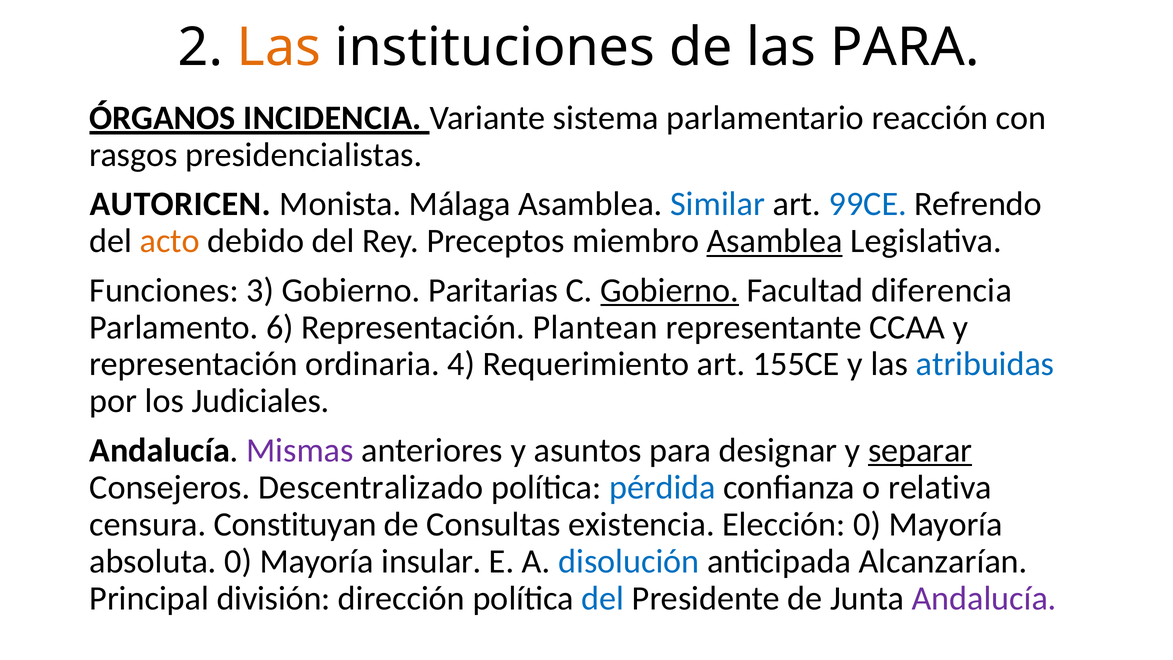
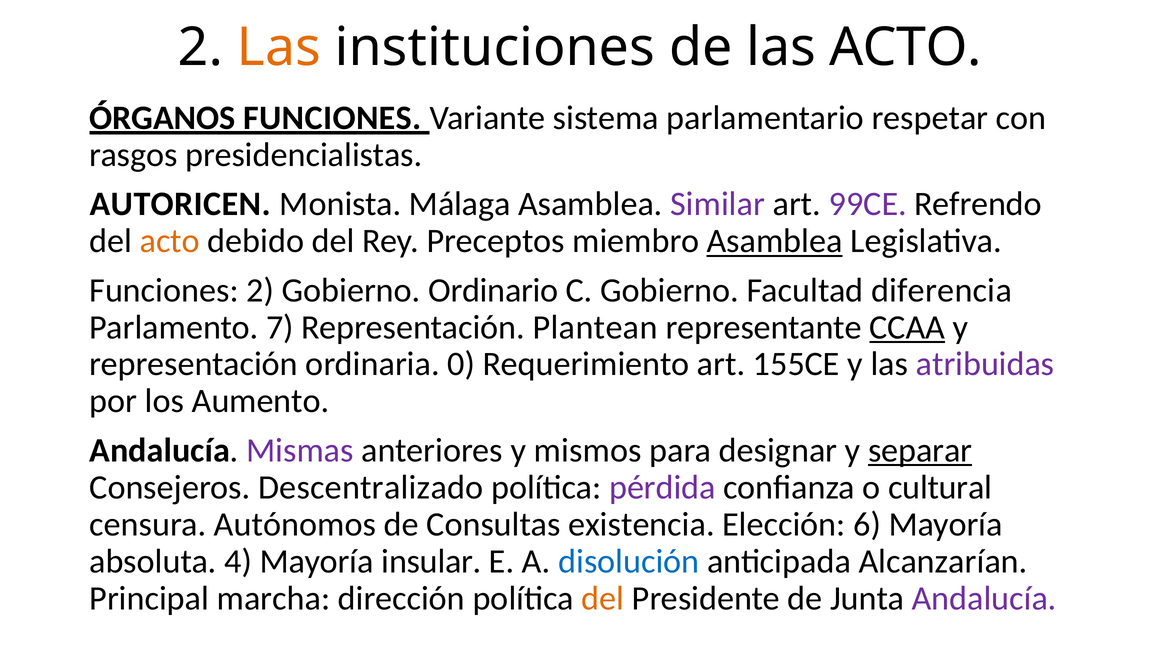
las PARA: PARA -> ACTO
ÓRGANOS INCIDENCIA: INCIDENCIA -> FUNCIONES
reacción: reacción -> respetar
Similar colour: blue -> purple
99CE colour: blue -> purple
Funciones 3: 3 -> 2
Paritarias: Paritarias -> Ordinario
Gobierno at (670, 290) underline: present -> none
6: 6 -> 7
CCAA underline: none -> present
4: 4 -> 0
atribuidas colour: blue -> purple
Judiciales: Judiciales -> Aumento
asuntos: asuntos -> mismos
pérdida colour: blue -> purple
relativa: relativa -> cultural
Constituyan: Constituyan -> Autónomos
Elección 0: 0 -> 6
absoluta 0: 0 -> 4
división: división -> marcha
del at (603, 598) colour: blue -> orange
